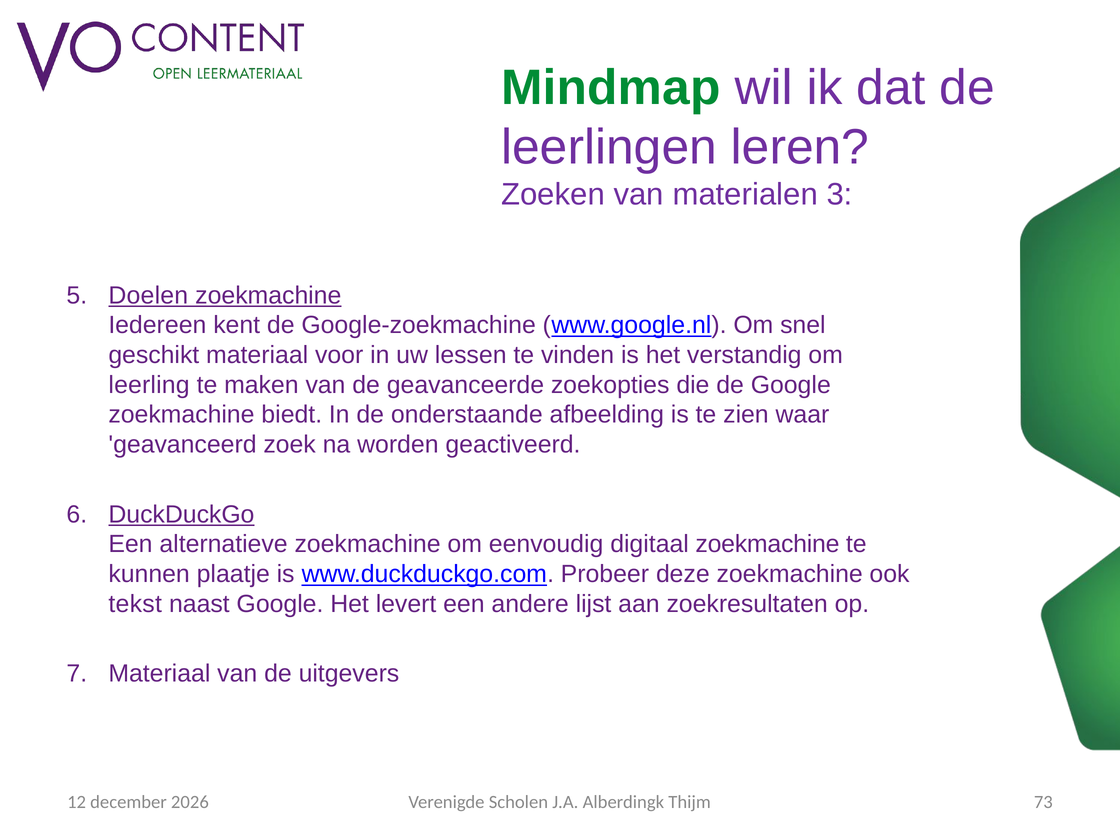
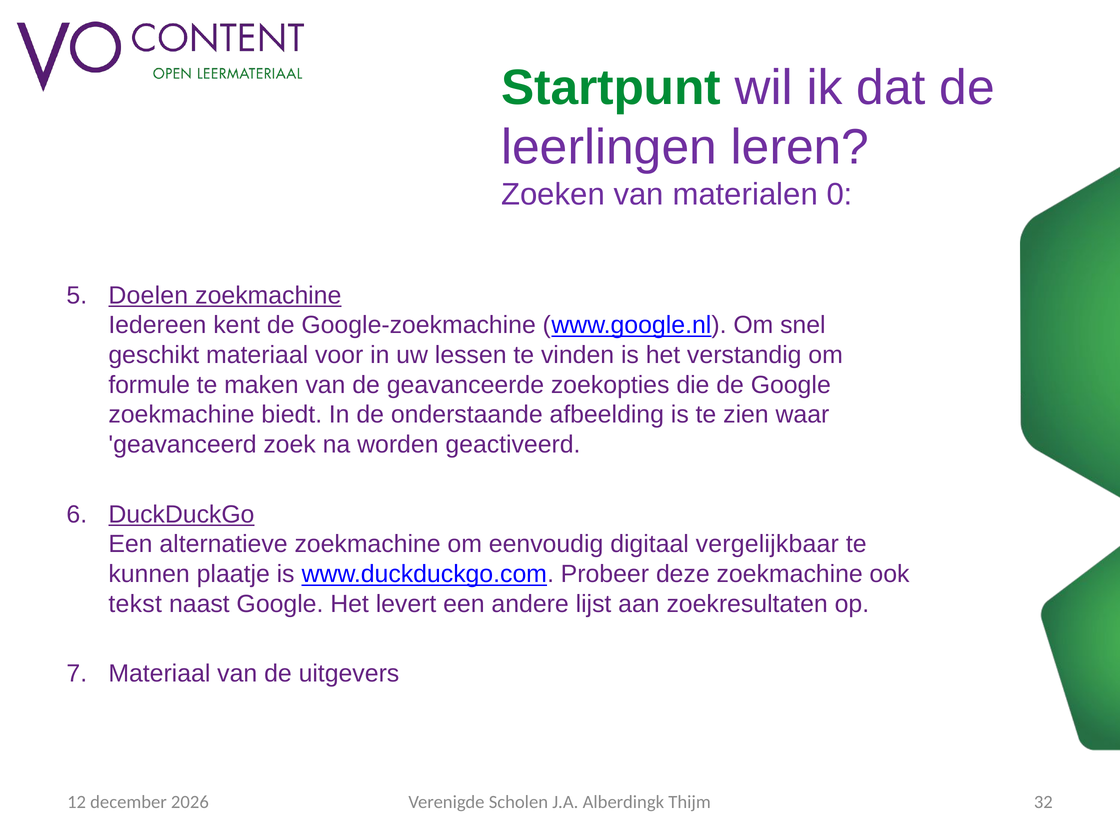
Mindmap: Mindmap -> Startpunt
3: 3 -> 0
leerling: leerling -> formule
digitaal zoekmachine: zoekmachine -> vergelijkbaar
73: 73 -> 32
